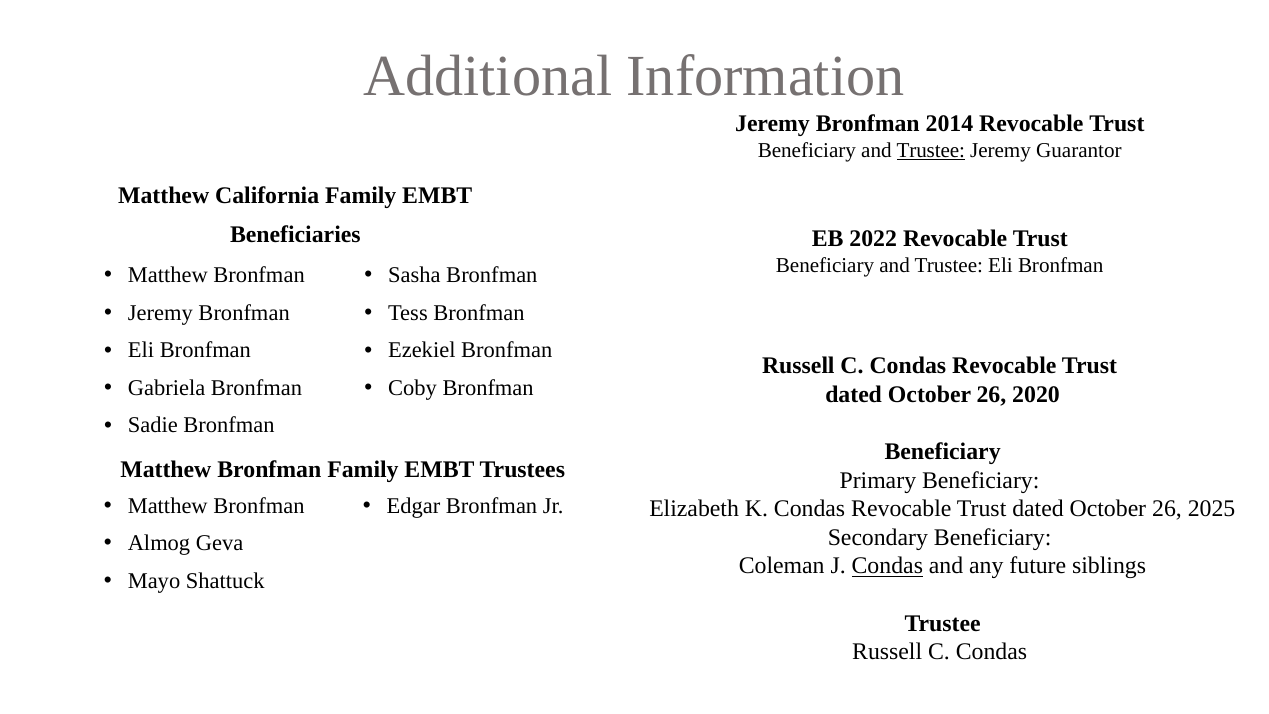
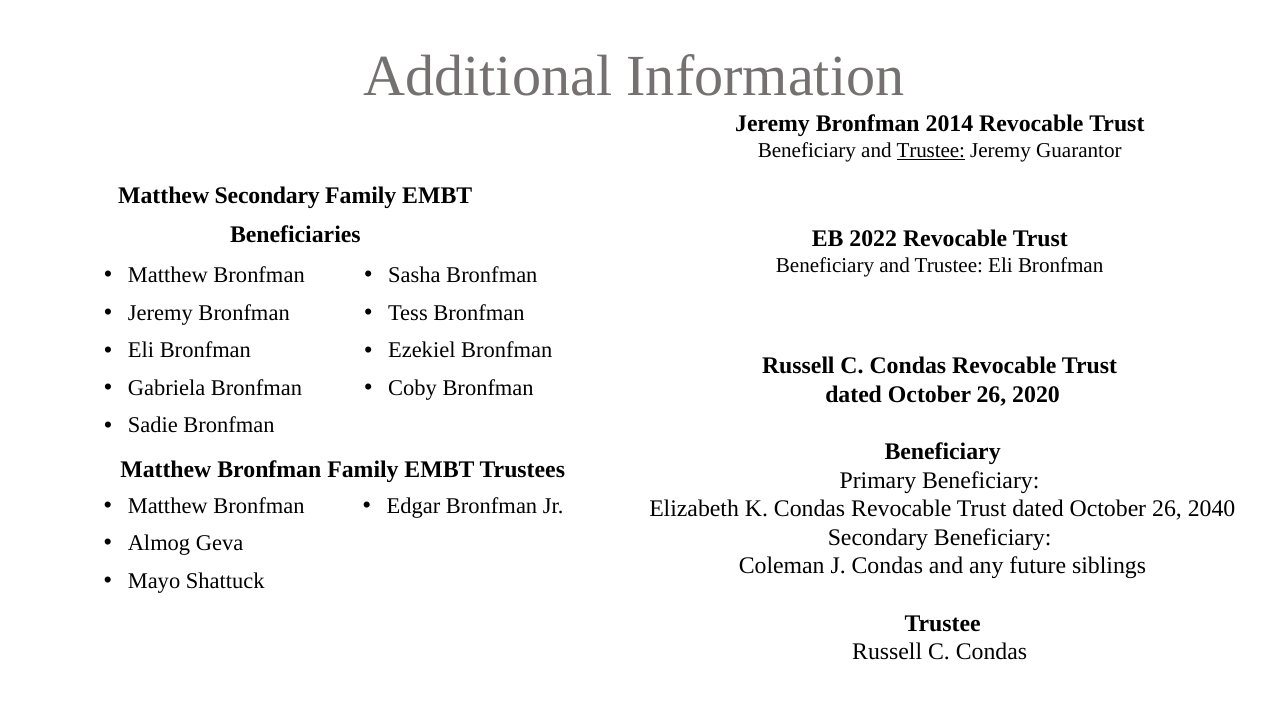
Matthew California: California -> Secondary
2025: 2025 -> 2040
Condas at (887, 566) underline: present -> none
